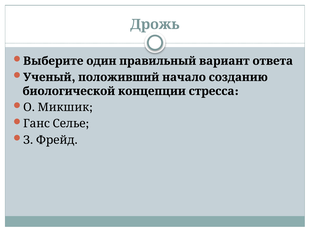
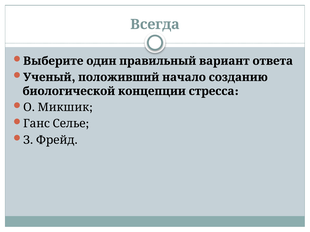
Дрожь: Дрожь -> Всегда
